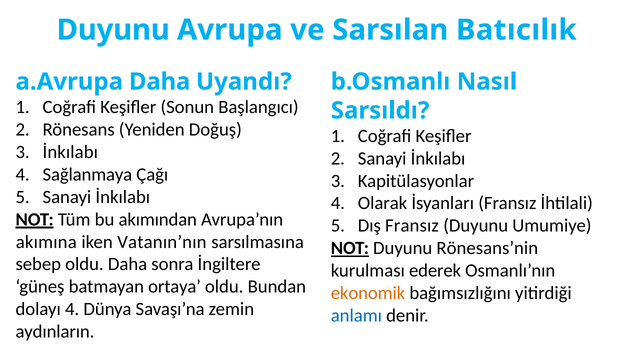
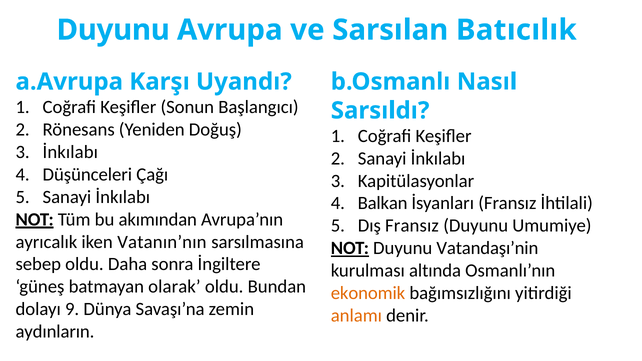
a.Avrupa Daha: Daha -> Karşı
Sağlanmaya: Sağlanmaya -> Düşünceleri
Olarak: Olarak -> Balkan
akımına: akımına -> ayrıcalık
Rönesans’nin: Rönesans’nin -> Vatandaşı’nin
ederek: ederek -> altında
ortaya: ortaya -> olarak
dolayı 4: 4 -> 9
anlamı colour: blue -> orange
